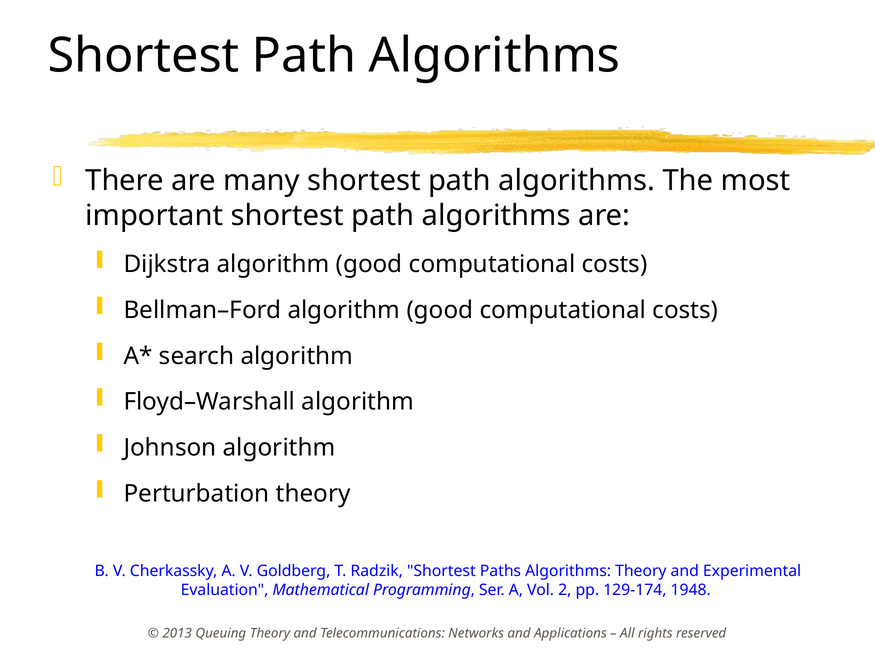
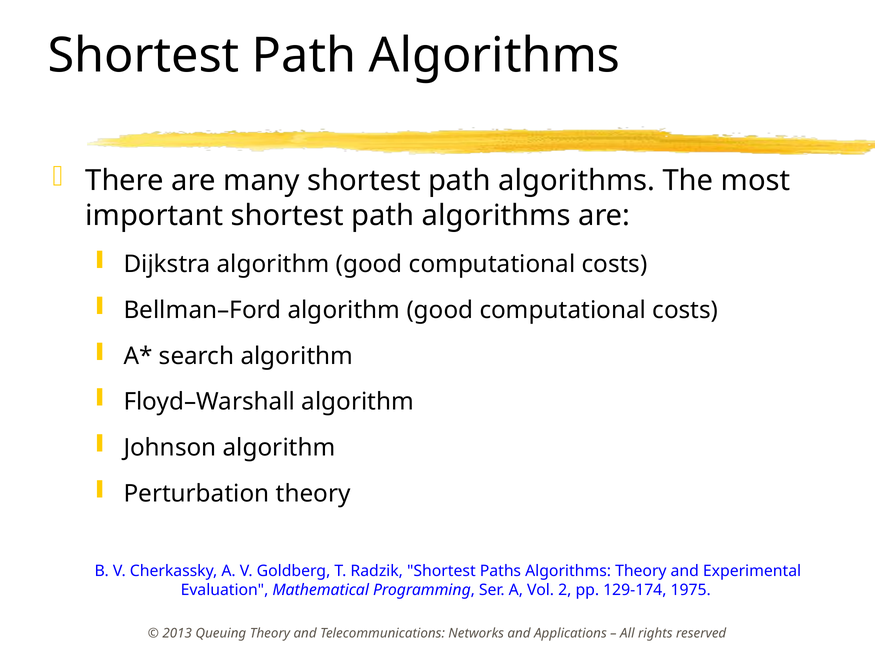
1948: 1948 -> 1975
